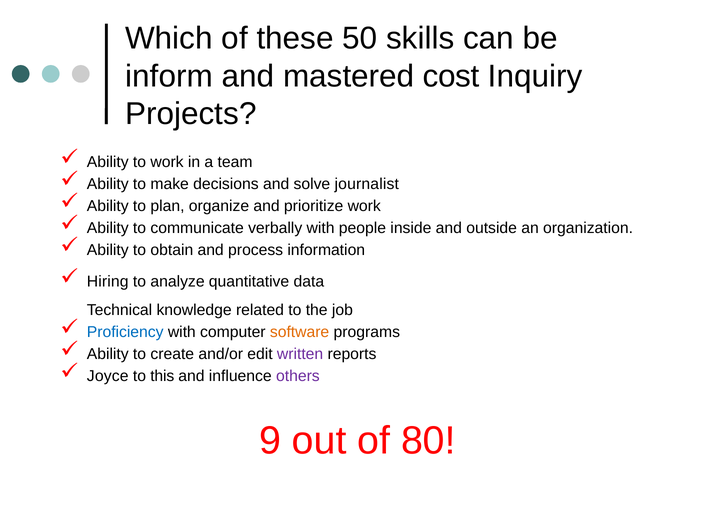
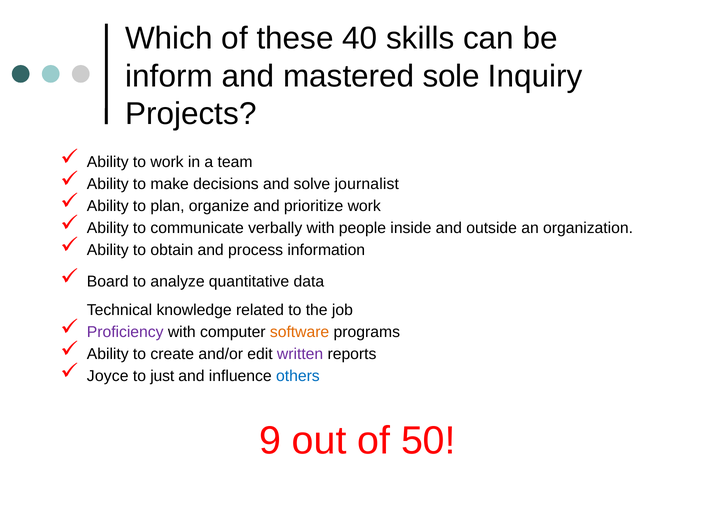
50: 50 -> 40
cost: cost -> sole
Hiring: Hiring -> Board
Proficiency colour: blue -> purple
this: this -> just
others colour: purple -> blue
80: 80 -> 50
